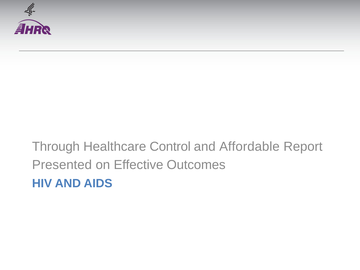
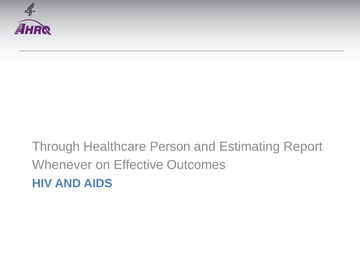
Control: Control -> Person
Affordable: Affordable -> Estimating
Presented: Presented -> Whenever
